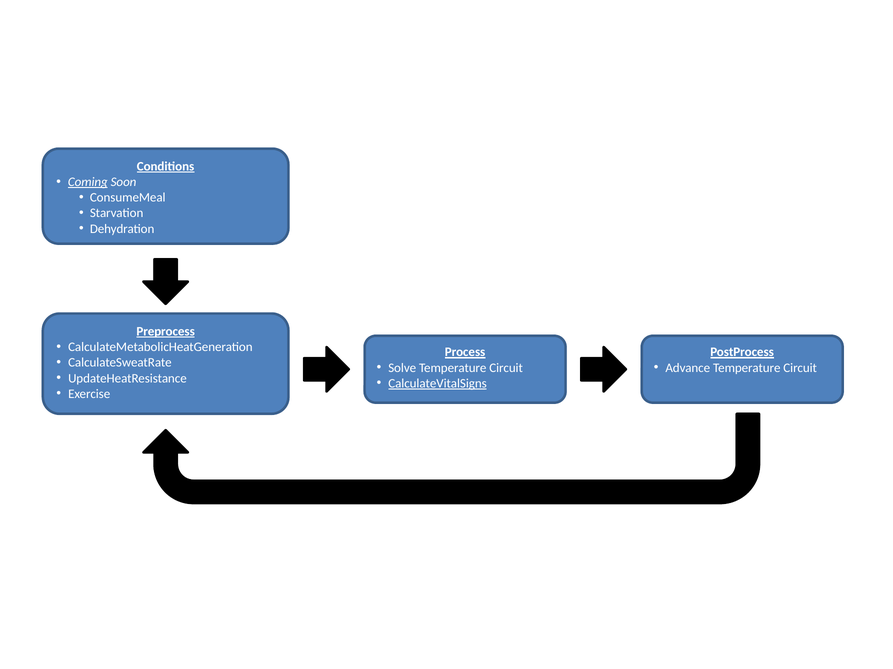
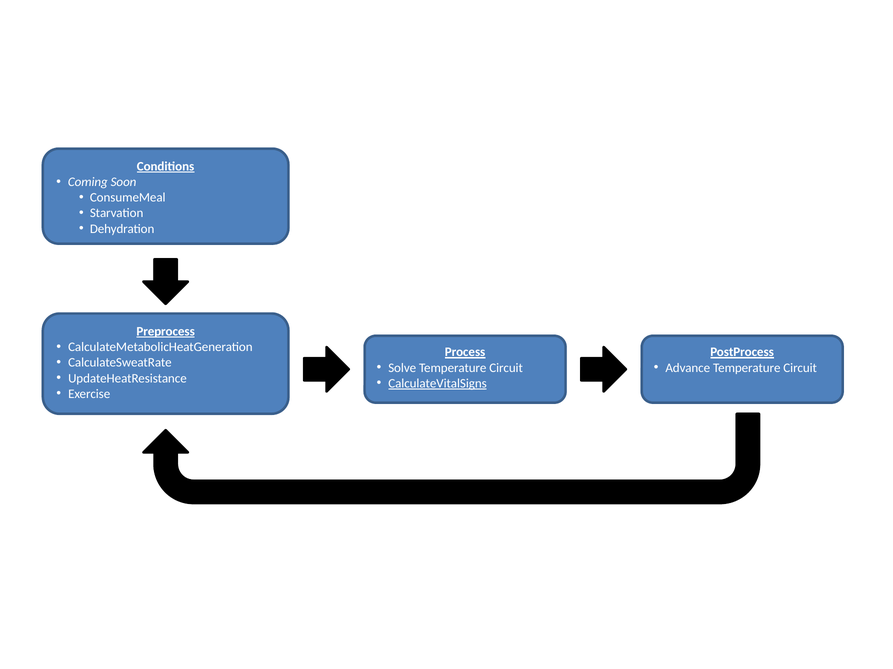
Coming underline: present -> none
